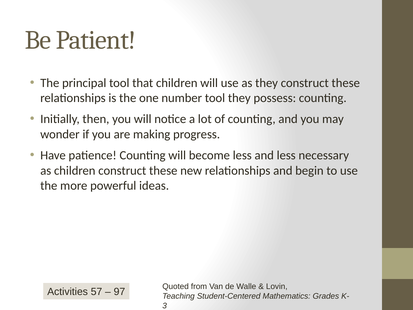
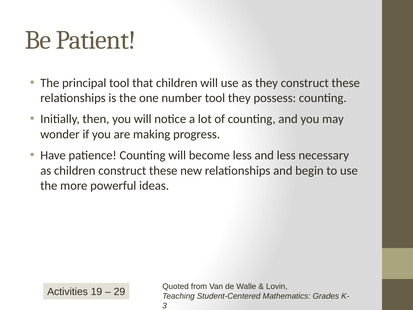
57: 57 -> 19
97: 97 -> 29
